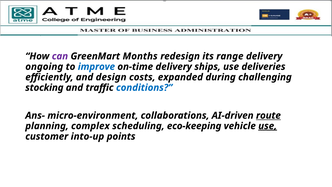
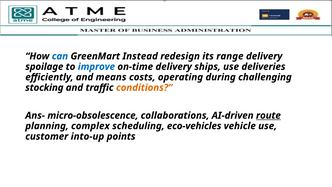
can colour: purple -> blue
Months: Months -> Instead
ongoing: ongoing -> spoilage
design: design -> means
expanded: expanded -> operating
conditions colour: blue -> orange
micro-environment: micro-environment -> micro-obsolescence
eco-keeping: eco-keeping -> eco-vehicles
use at (268, 126) underline: present -> none
